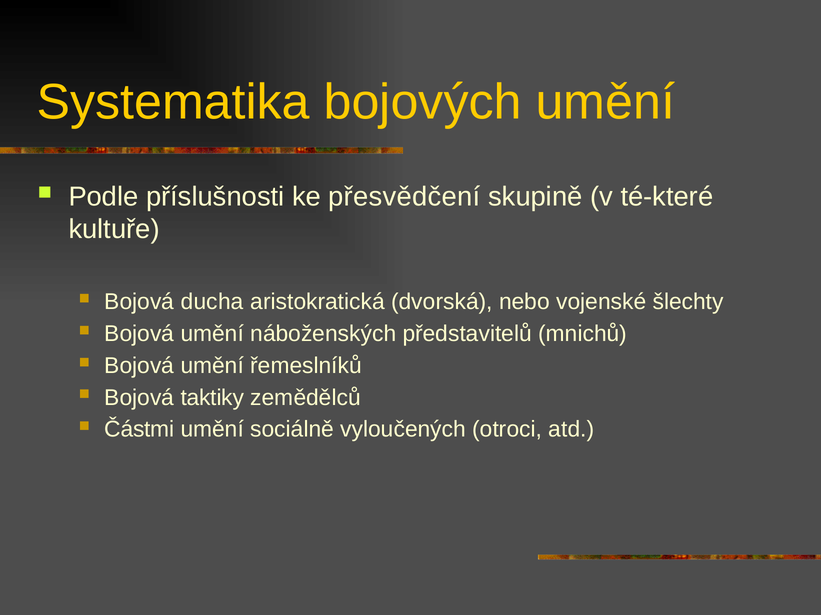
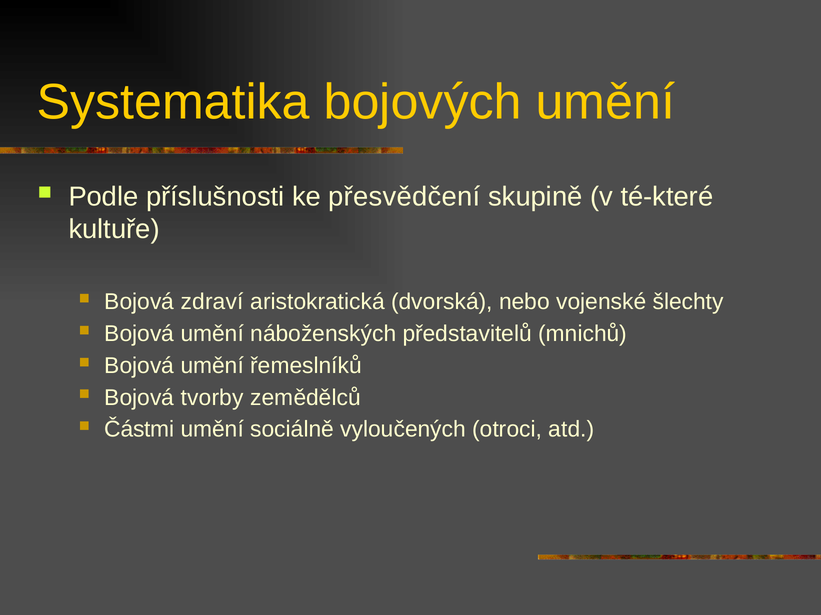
ducha: ducha -> zdraví
taktiky: taktiky -> tvorby
